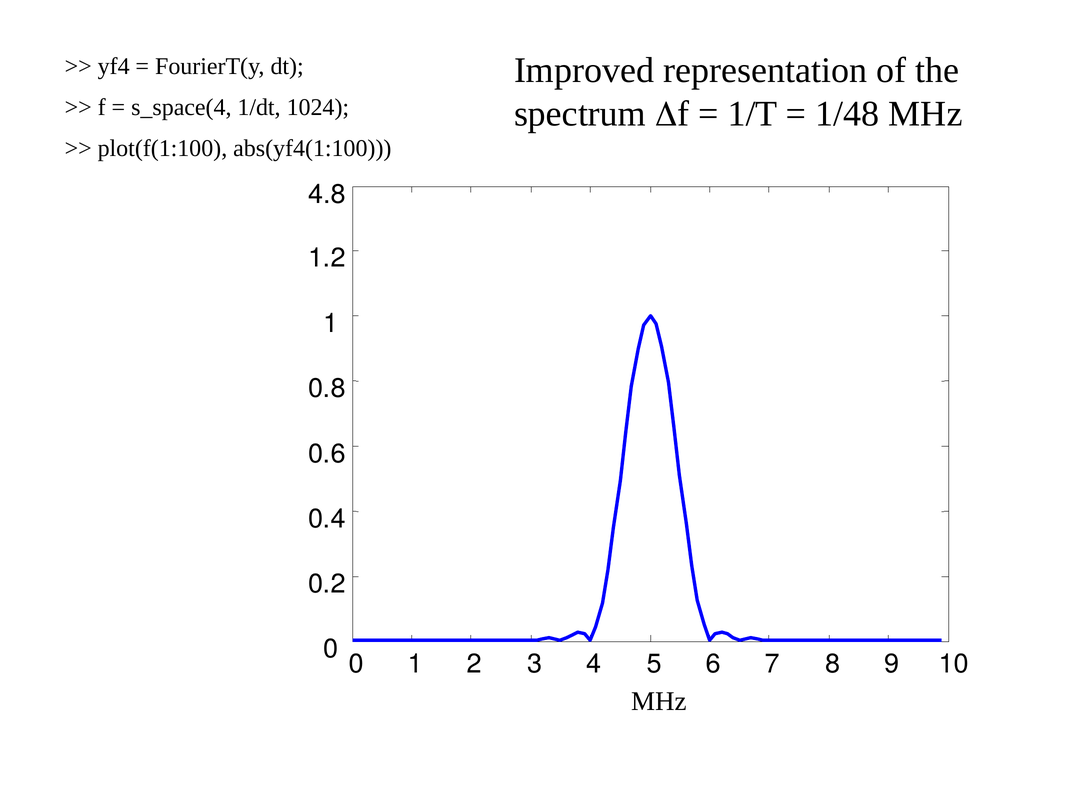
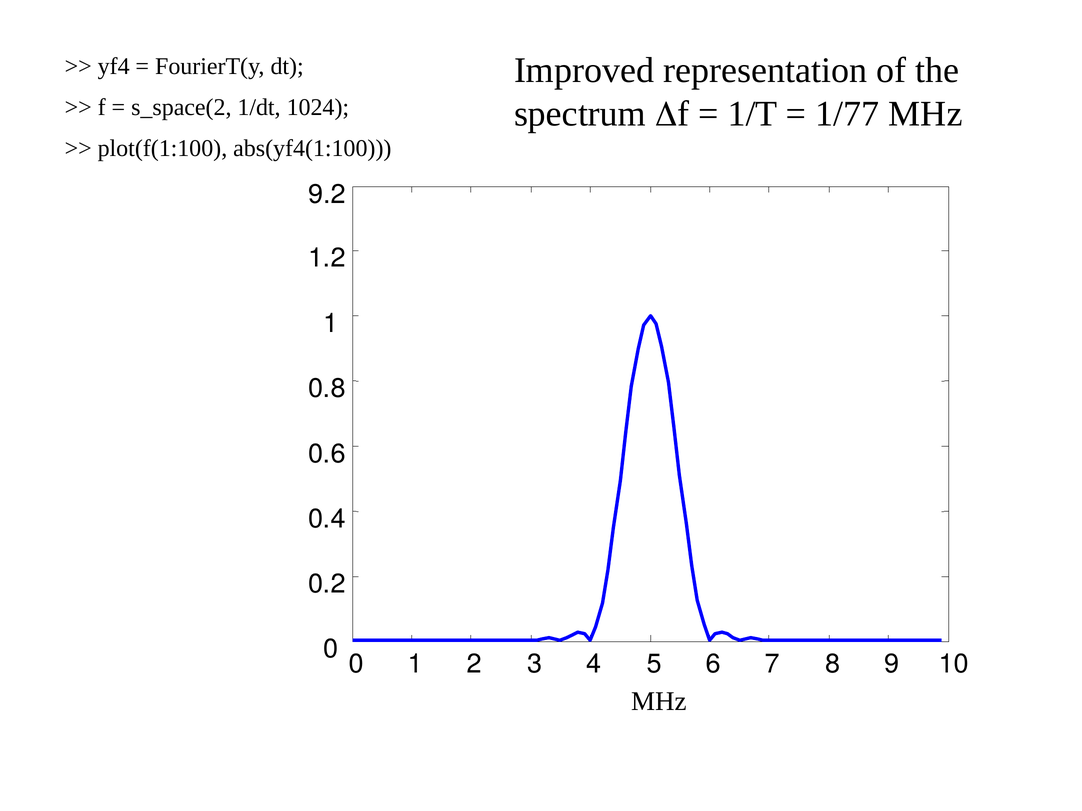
s_space(4: s_space(4 -> s_space(2
1/48: 1/48 -> 1/77
4.8: 4.8 -> 9.2
